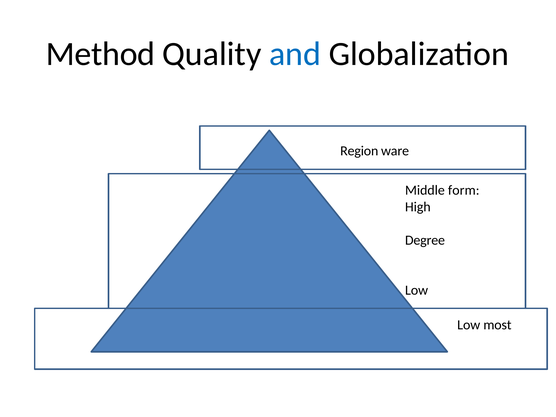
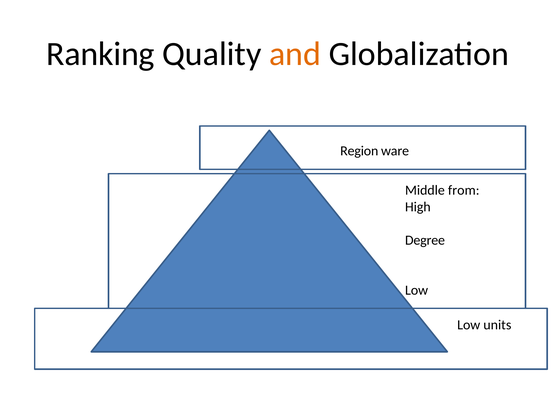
Method: Method -> Ranking
and colour: blue -> orange
form: form -> from
most: most -> units
